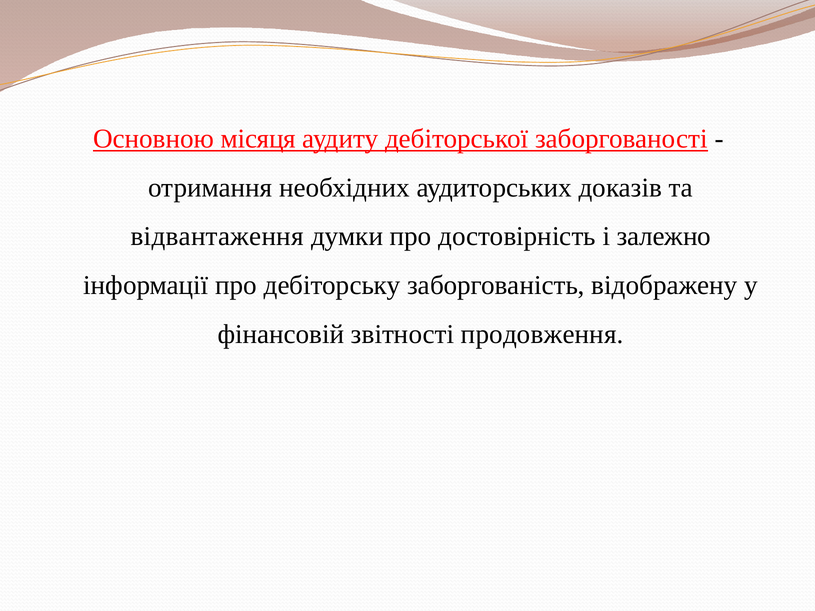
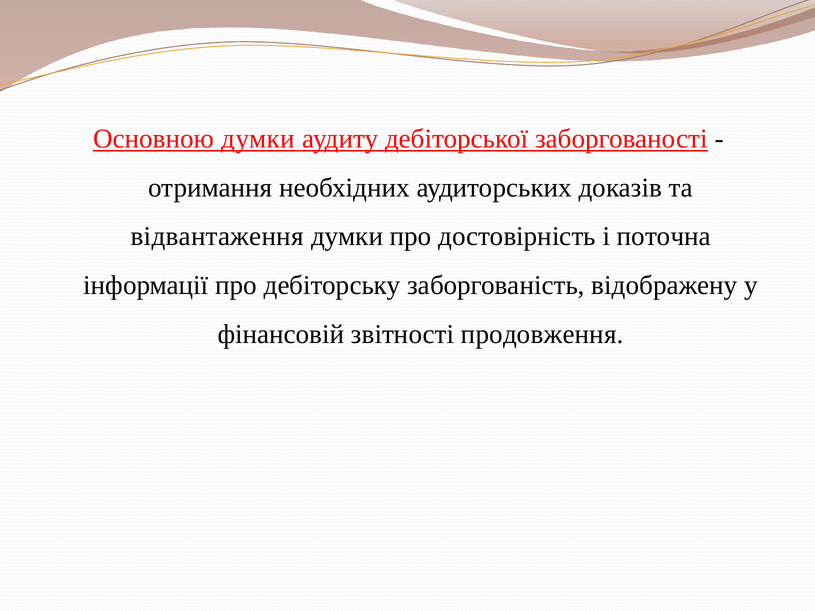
Основною місяця: місяця -> думки
залежно: залежно -> поточна
